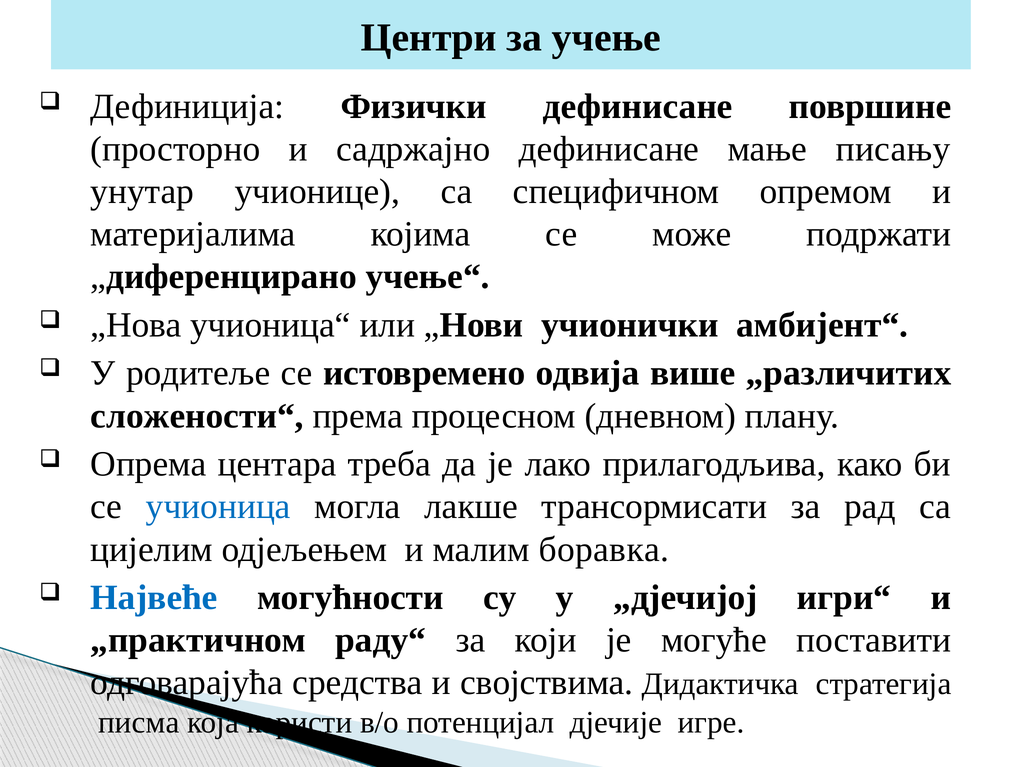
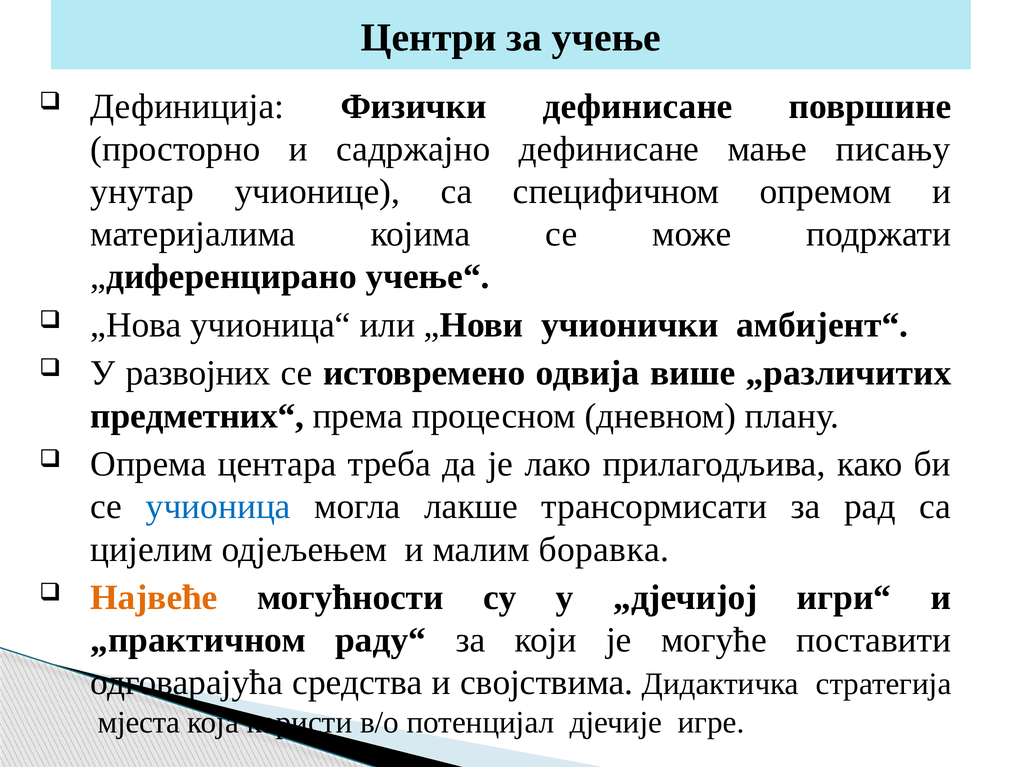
родитеље: родитеље -> развојних
сложености“: сложености“ -> предметних“
Највеће colour: blue -> orange
писма: писма -> мјеста
